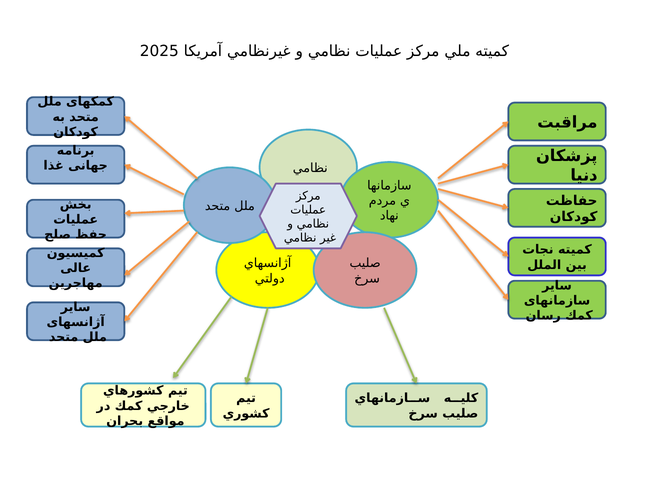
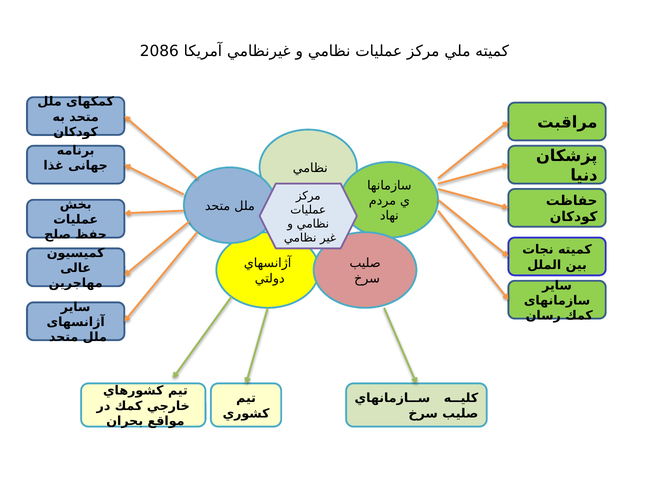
2025: 2025 -> 2086
